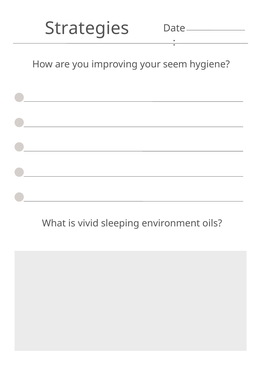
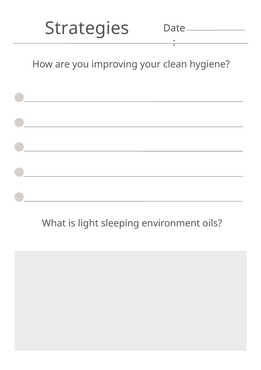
seem: seem -> clean
vivid: vivid -> light
